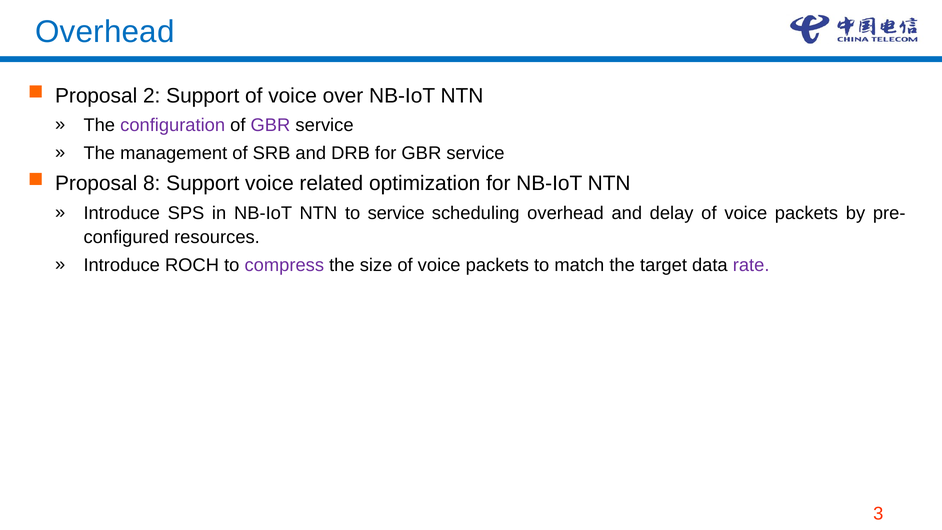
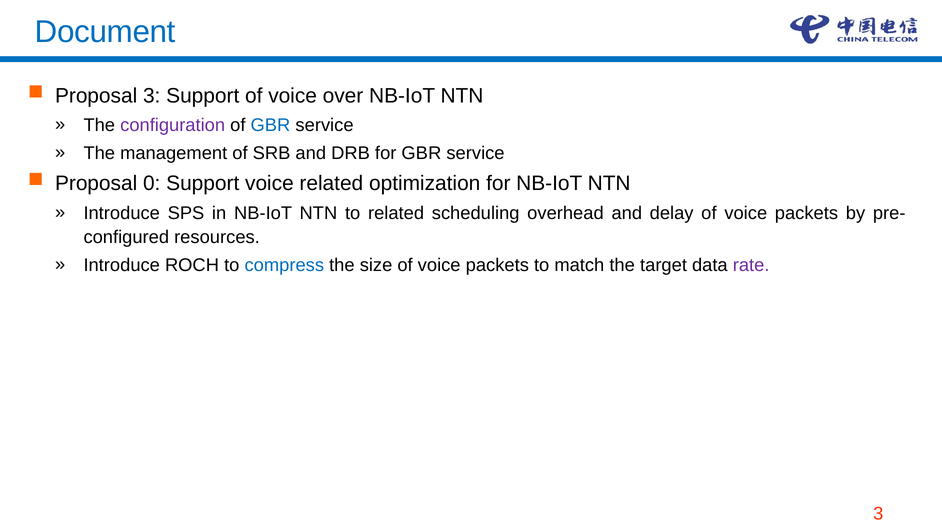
Overhead at (105, 32): Overhead -> Document
Proposal 2: 2 -> 3
GBR at (270, 125) colour: purple -> blue
8: 8 -> 0
to service: service -> related
compress colour: purple -> blue
